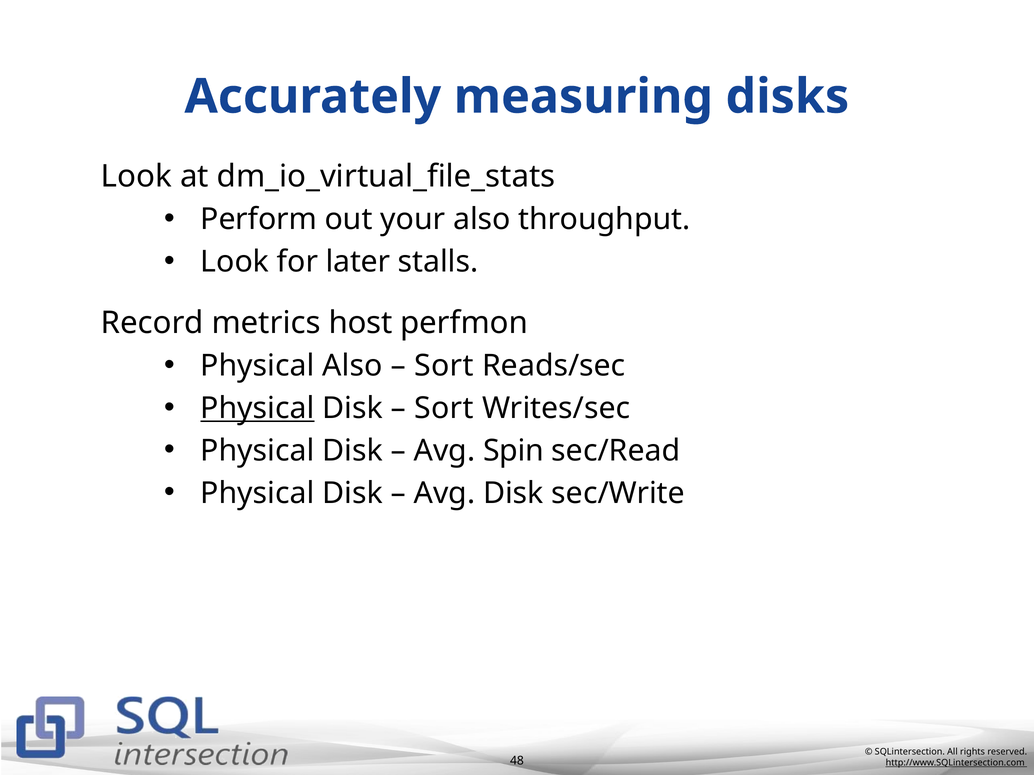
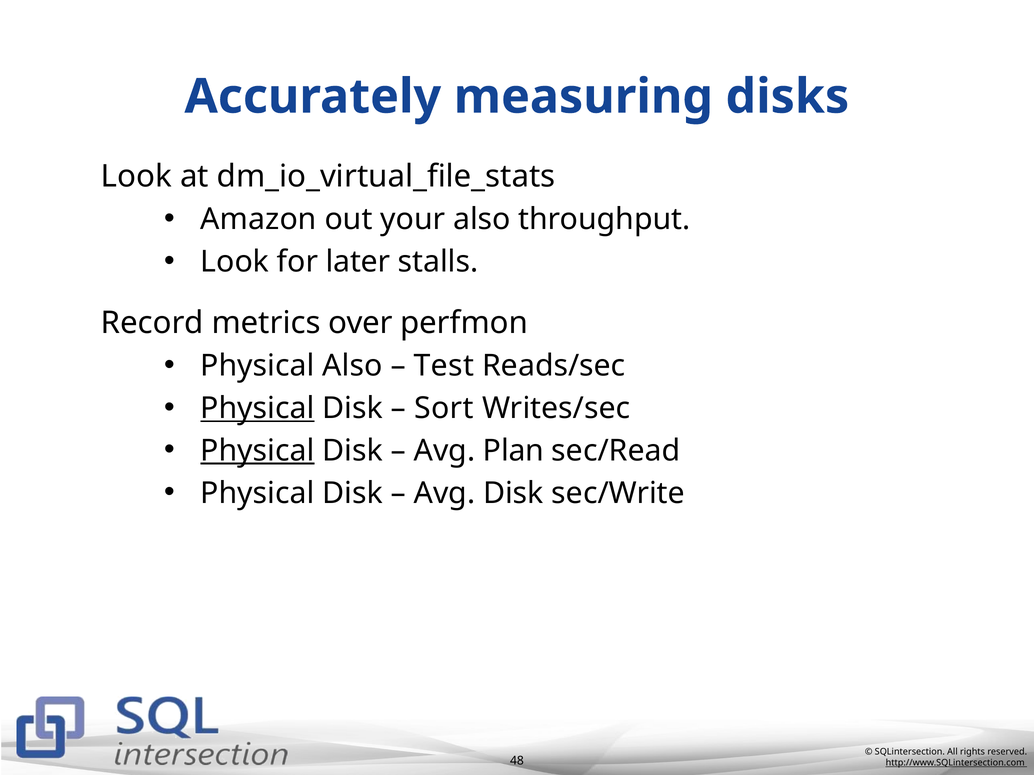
Perform: Perform -> Amazon
host: host -> over
Sort at (444, 366): Sort -> Test
Physical at (257, 451) underline: none -> present
Spin: Spin -> Plan
